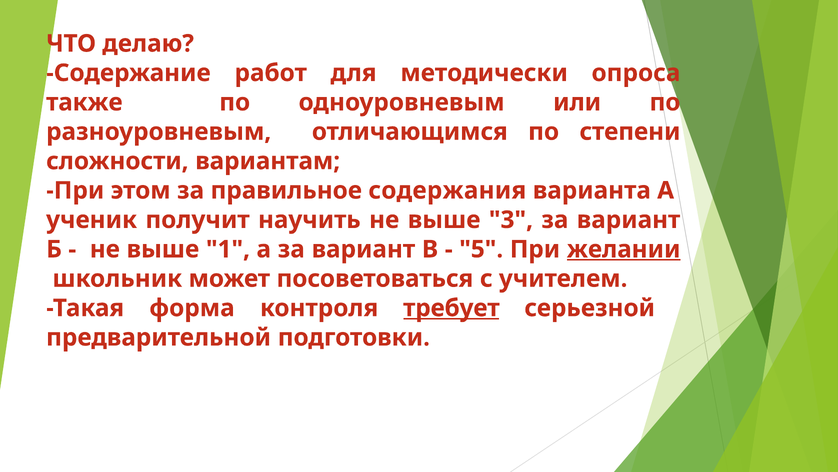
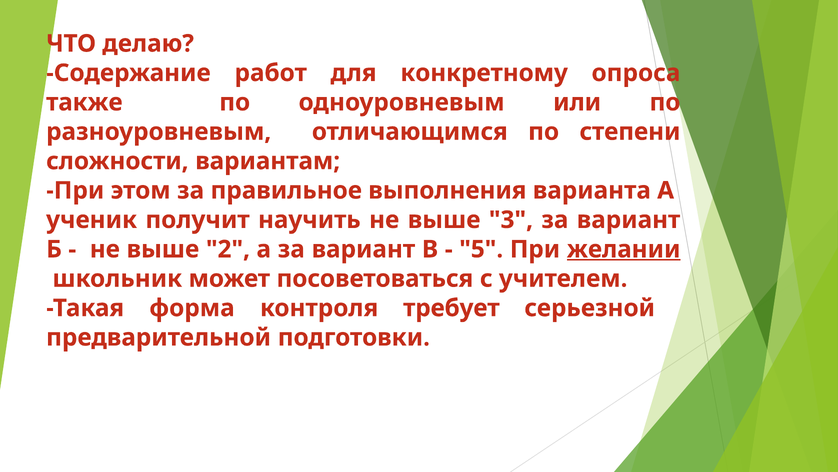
методически: методически -> конкретному
содержания: содержания -> выполнения
1: 1 -> 2
требует underline: present -> none
